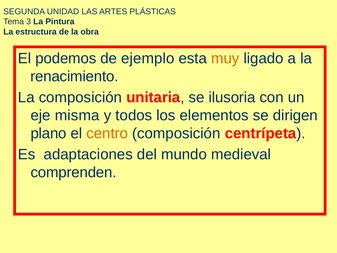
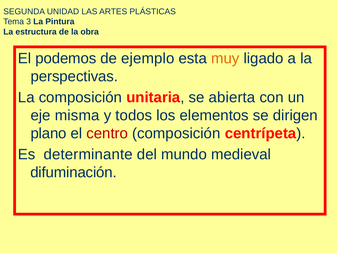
renacimiento: renacimiento -> perspectivas
ilusoria: ilusoria -> abierta
centro colour: orange -> red
adaptaciones: adaptaciones -> determinante
comprenden: comprenden -> difuminación
